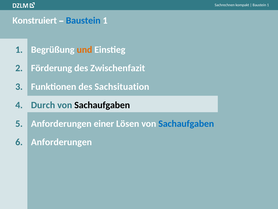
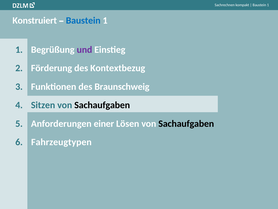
und colour: orange -> purple
Zwischenfazit: Zwischenfazit -> Kontextbezug
Sachsituation: Sachsituation -> Braunschweig
Durch: Durch -> Sitzen
Sachaufgaben at (186, 123) colour: blue -> black
Anforderungen at (61, 142): Anforderungen -> Fahrzeugtypen
